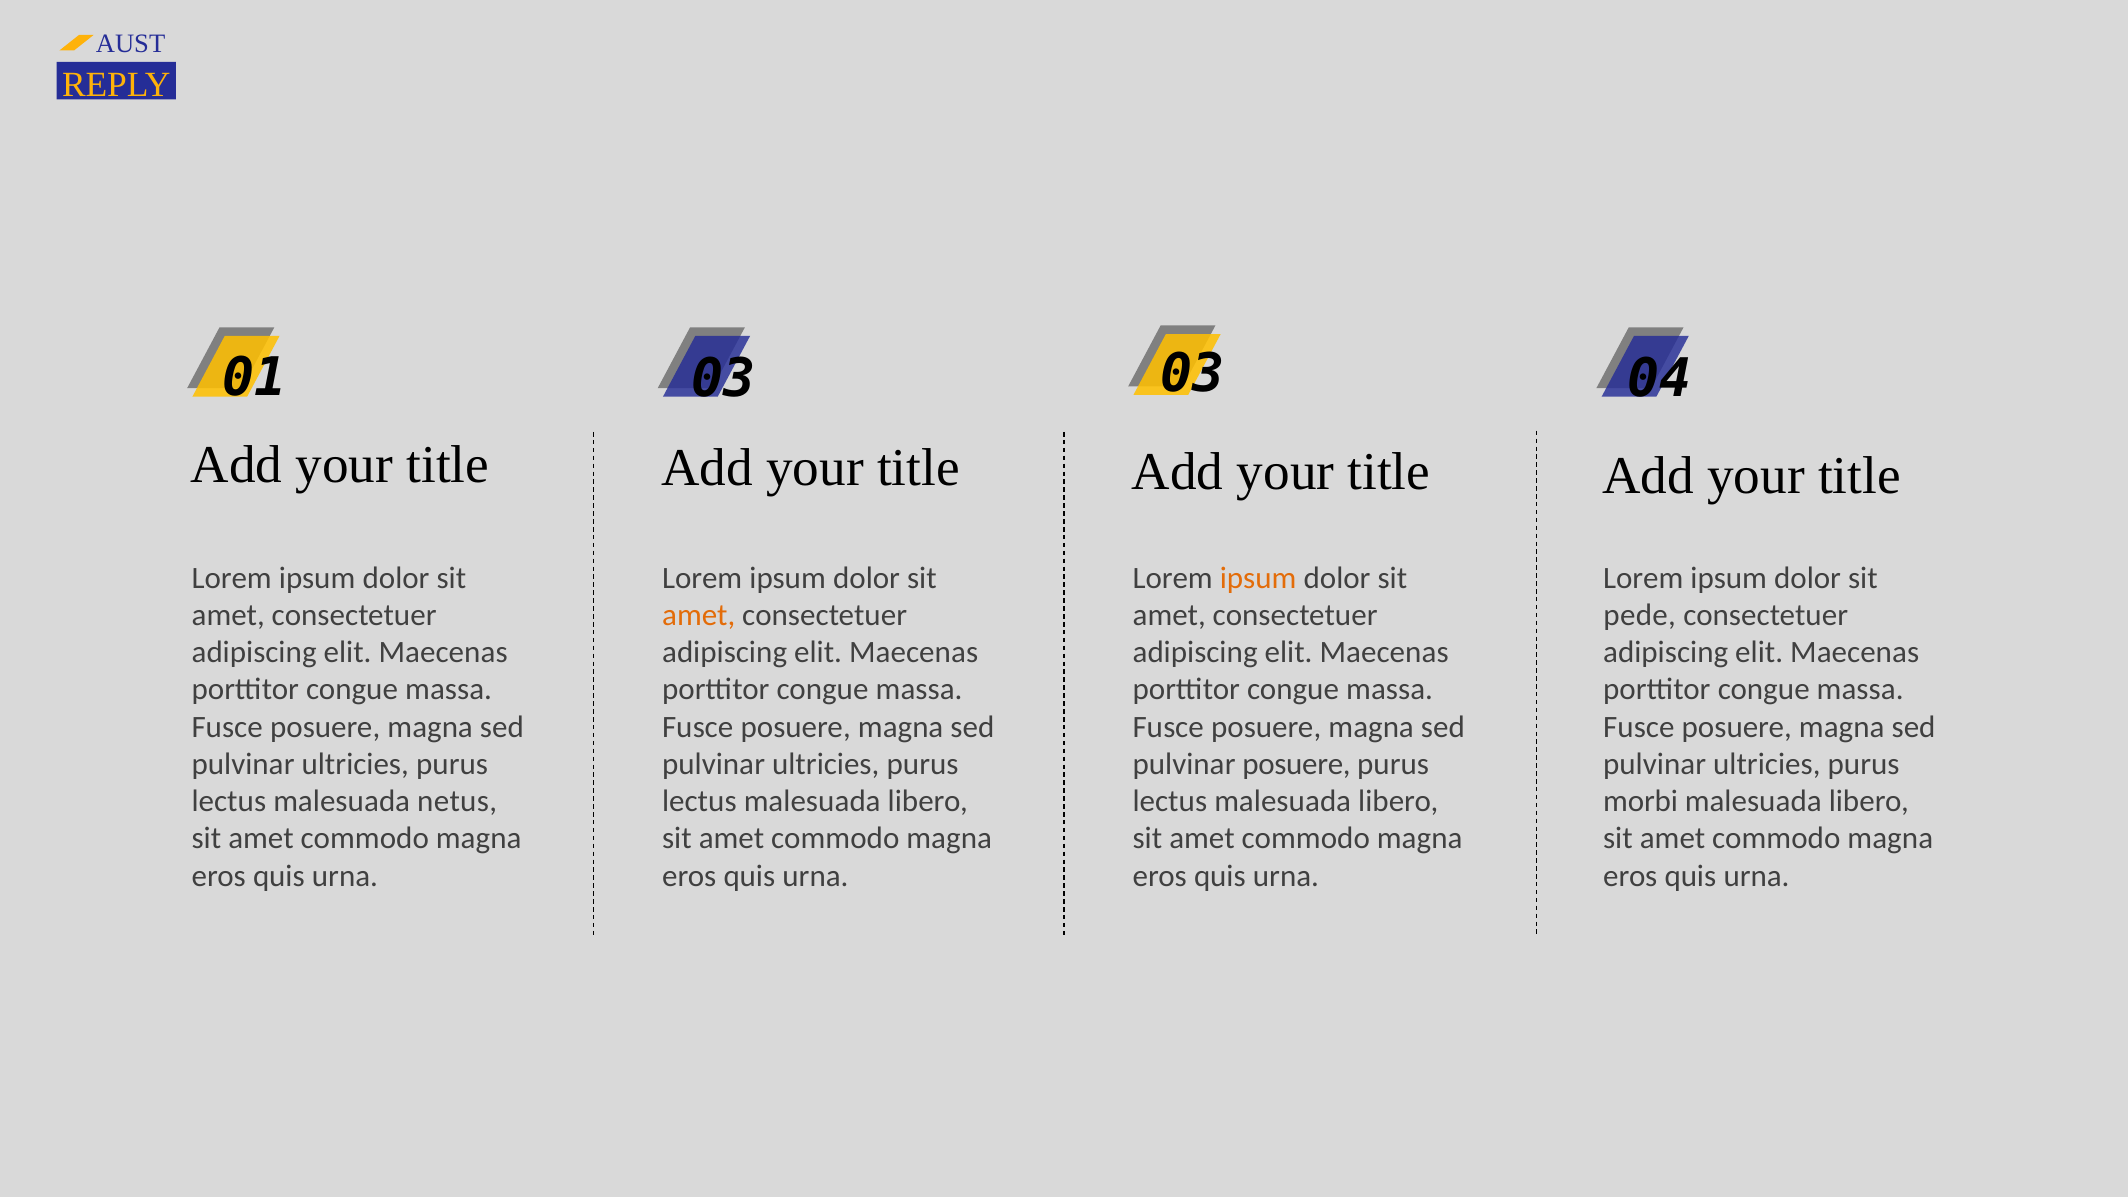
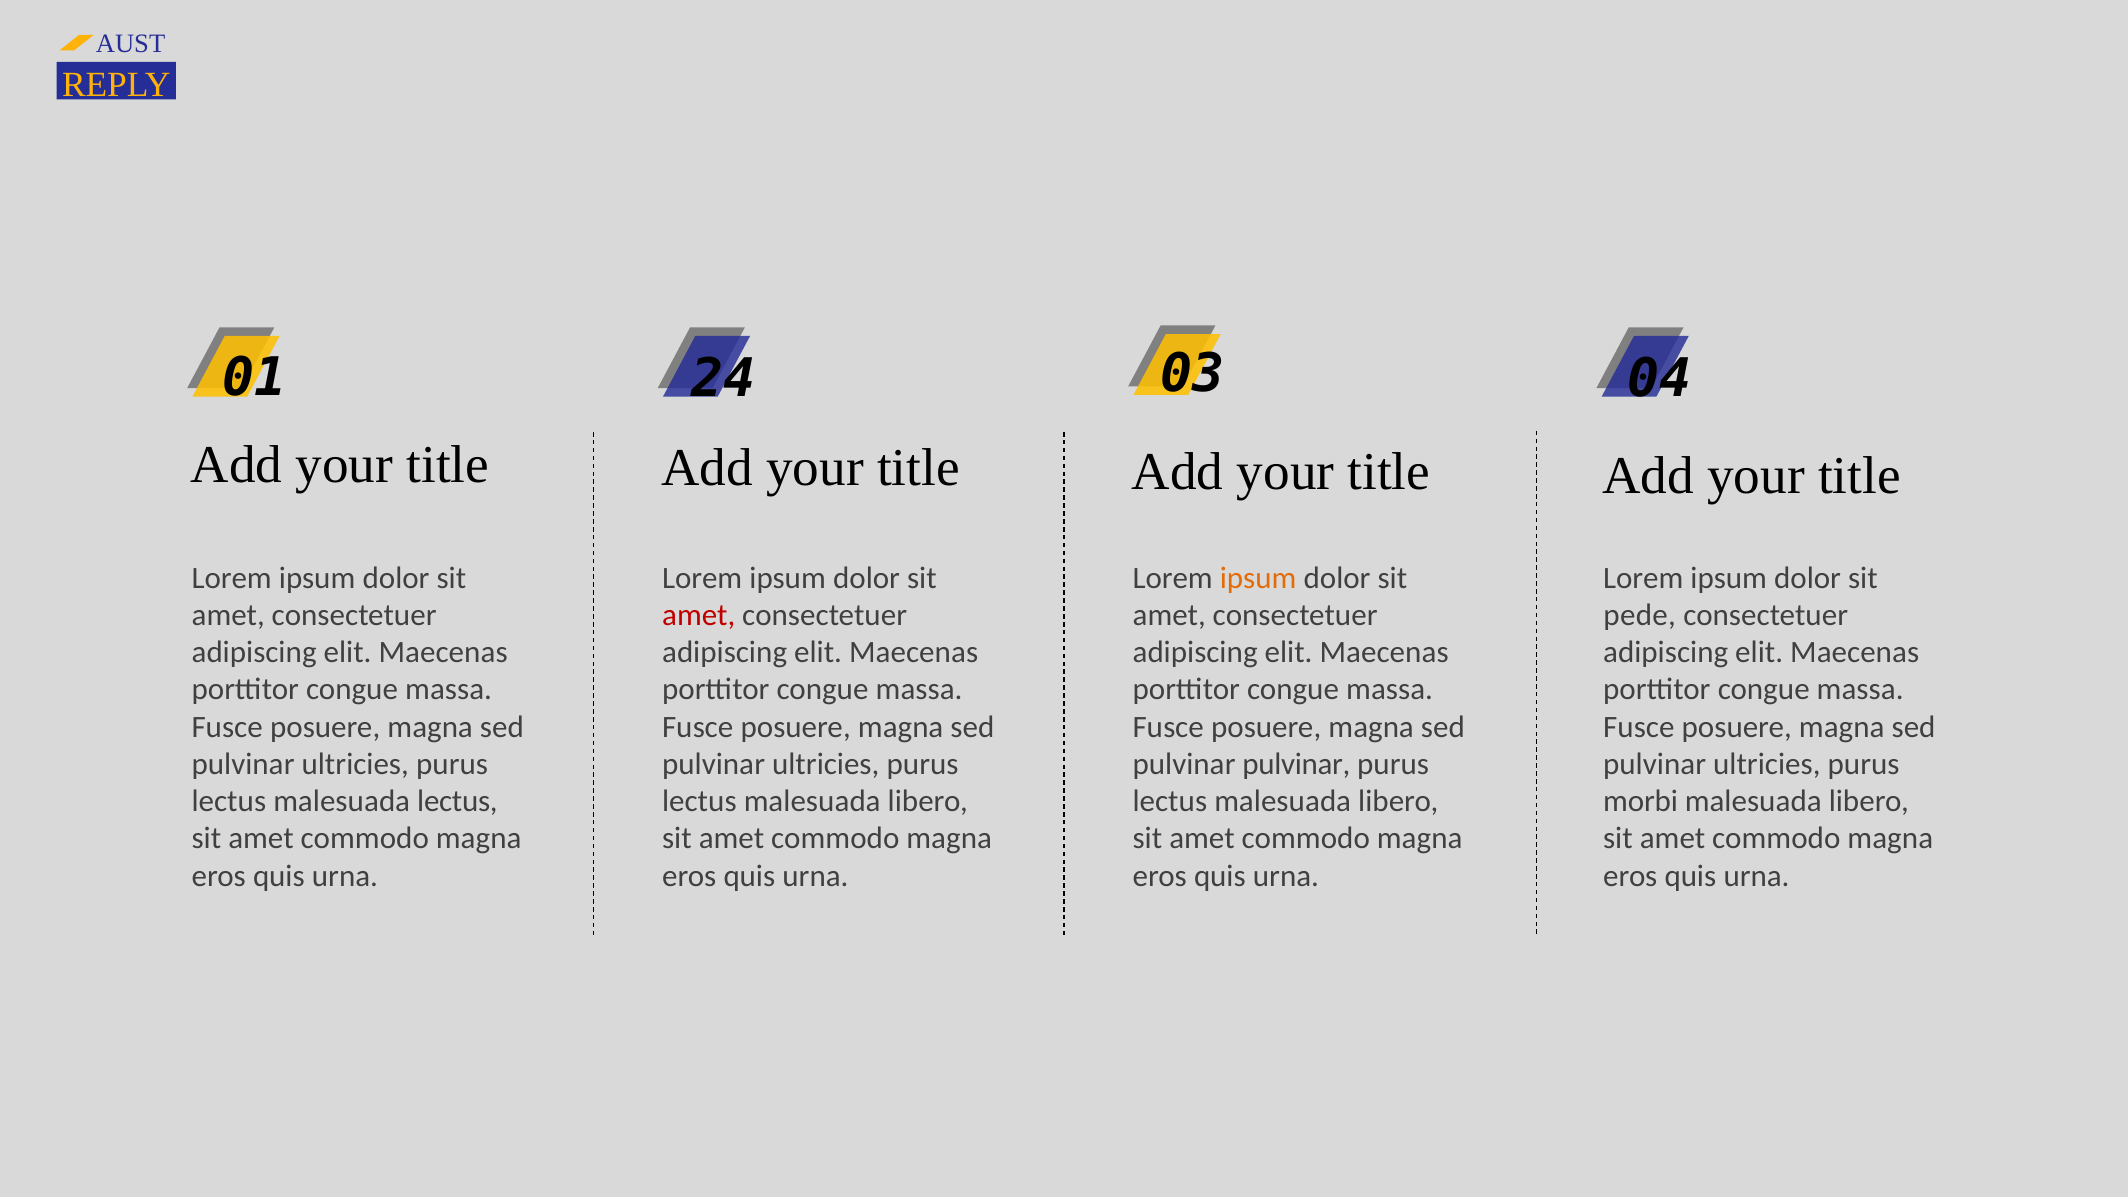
01 03: 03 -> 24
amet at (699, 615) colour: orange -> red
pulvinar posuere: posuere -> pulvinar
malesuada netus: netus -> lectus
